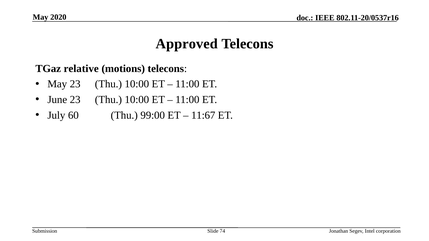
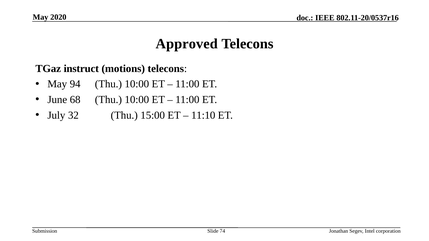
relative: relative -> instruct
May 23: 23 -> 94
June 23: 23 -> 68
60: 60 -> 32
99:00: 99:00 -> 15:00
11:67: 11:67 -> 11:10
